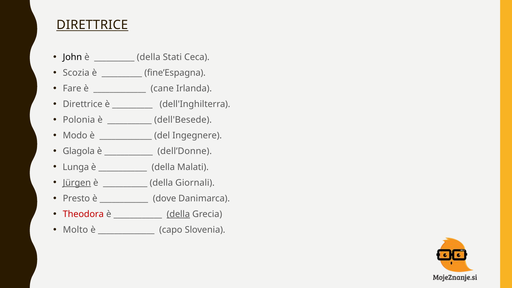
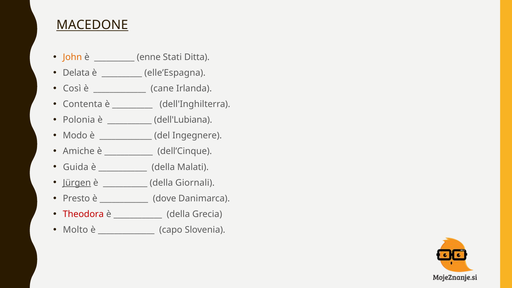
DIRETTRICE at (92, 25): DIRETTRICE -> MACEDONE
John colour: black -> orange
della at (149, 57): della -> enne
Ceca: Ceca -> Ditta
Scozia: Scozia -> Delata
fine’Espagna: fine’Espagna -> elle’Espagna
Fare: Fare -> Così
Direttrice at (83, 104): Direttrice -> Contenta
dell'Besede: dell'Besede -> dell'Lubiana
Glagola: Glagola -> Amiche
dell’Donne: dell’Donne -> dell’Cinque
Lunga: Lunga -> Guida
della at (178, 214) underline: present -> none
